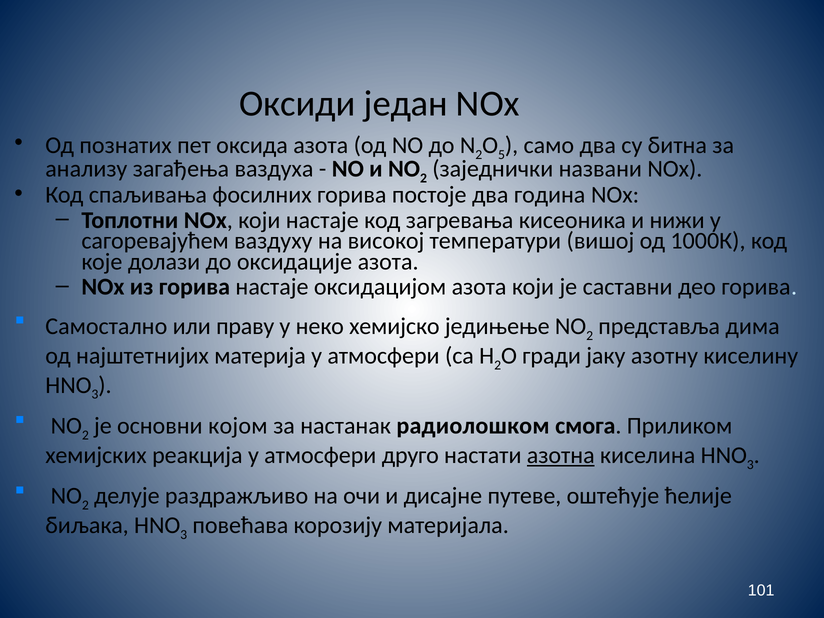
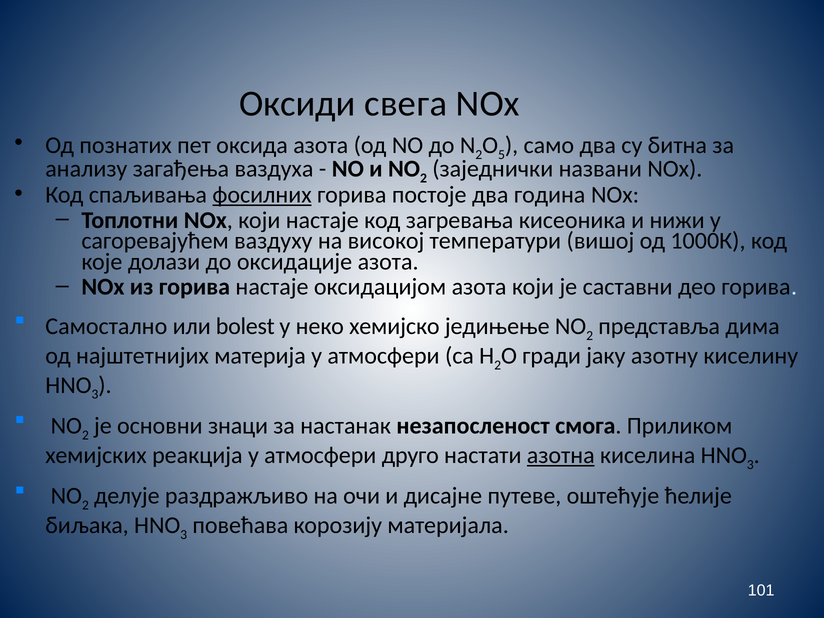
један: један -> свега
фосилних underline: none -> present
праву: праву -> bolest
којом: којом -> знаци
радиолошком: радиолошком -> незапосленост
